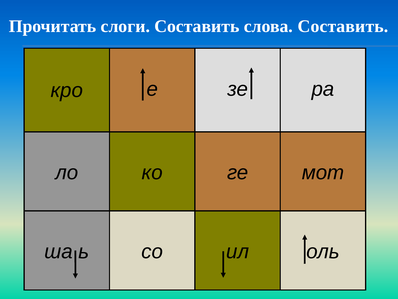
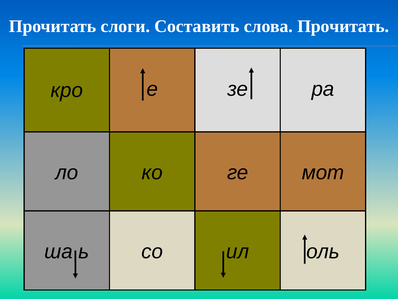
слова Составить: Составить -> Прочитать
